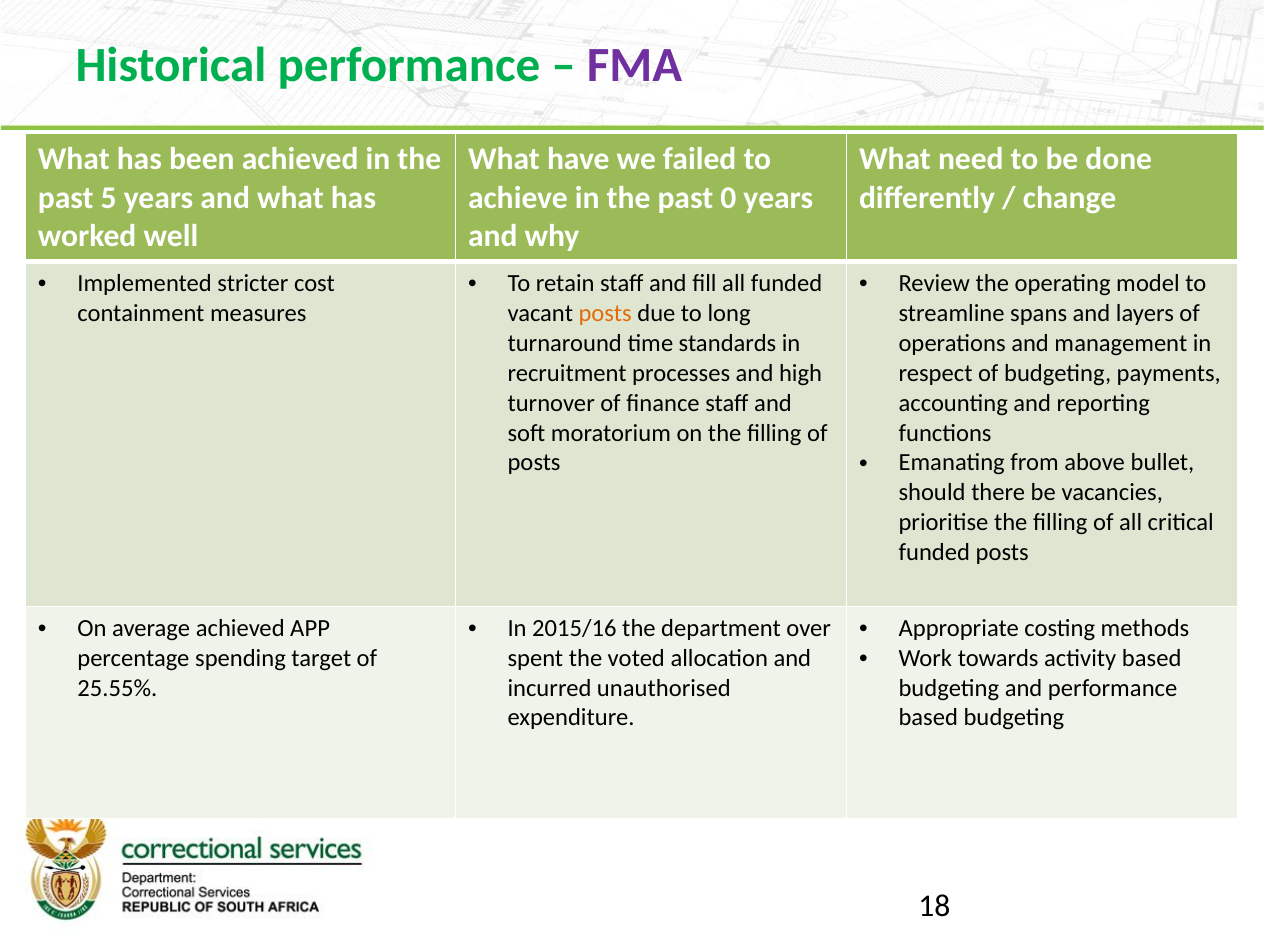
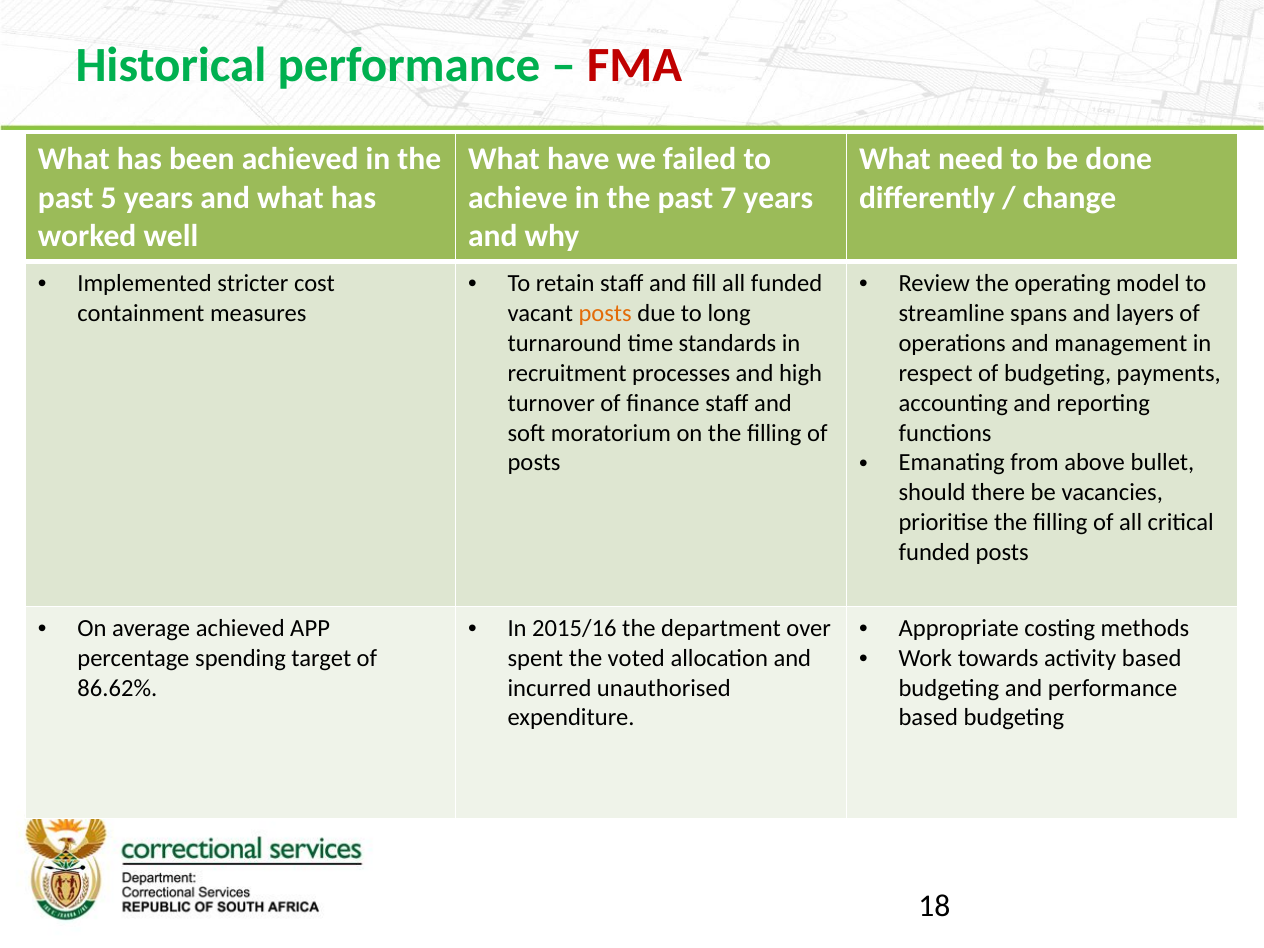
FMA colour: purple -> red
0: 0 -> 7
25.55%: 25.55% -> 86.62%
